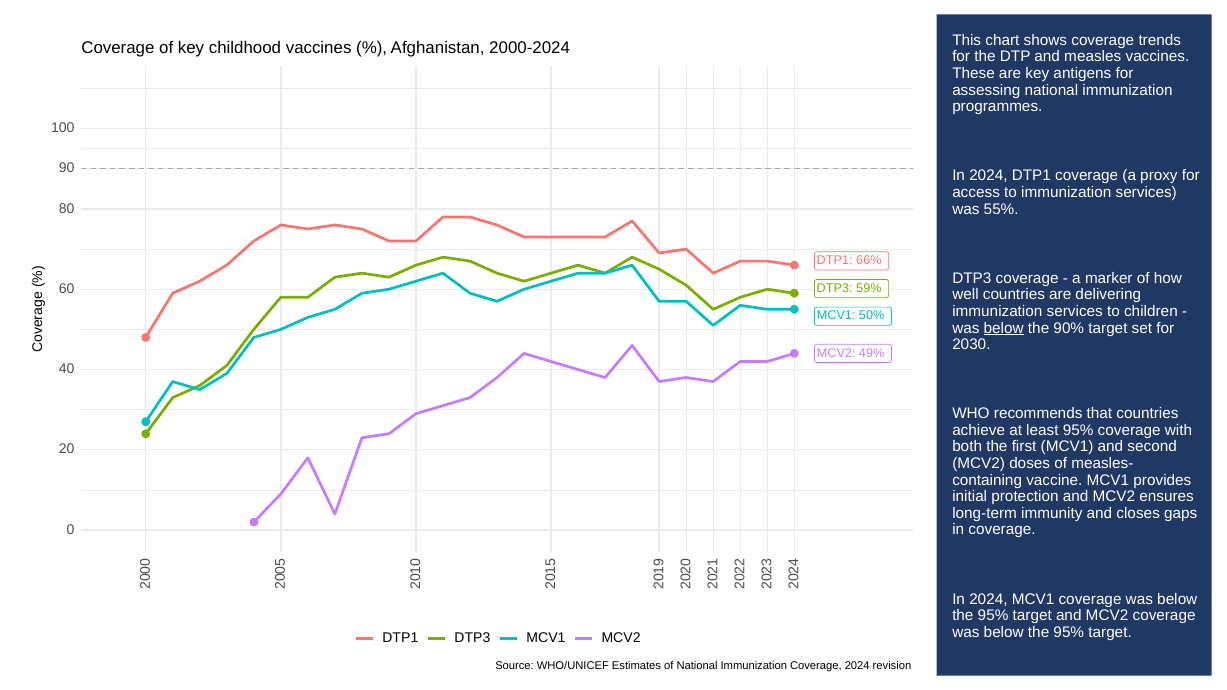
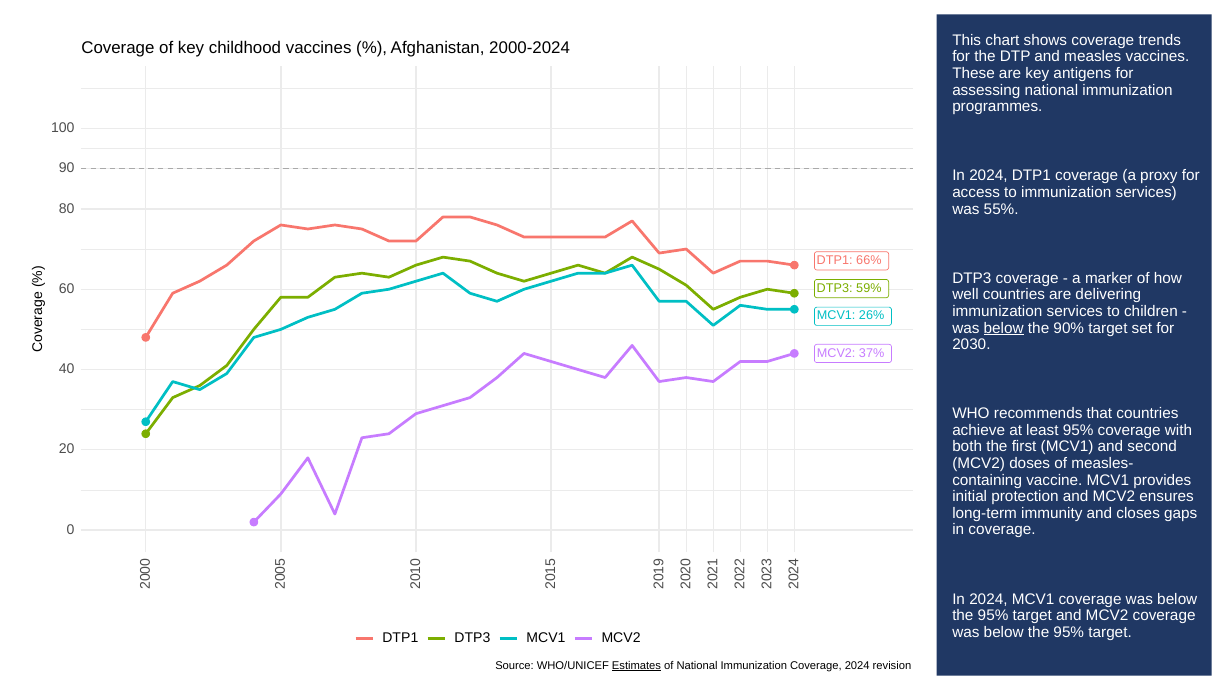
50%: 50% -> 26%
49%: 49% -> 37%
Estimates underline: none -> present
